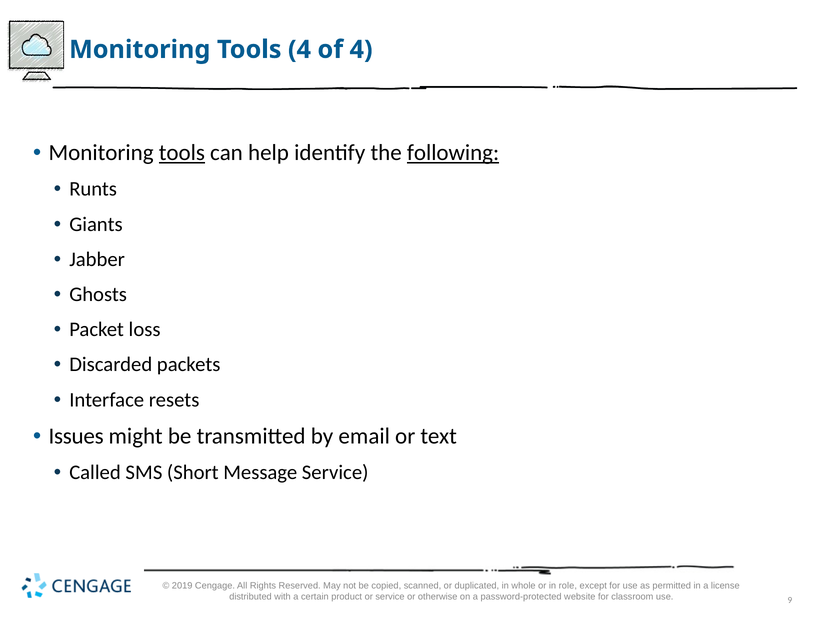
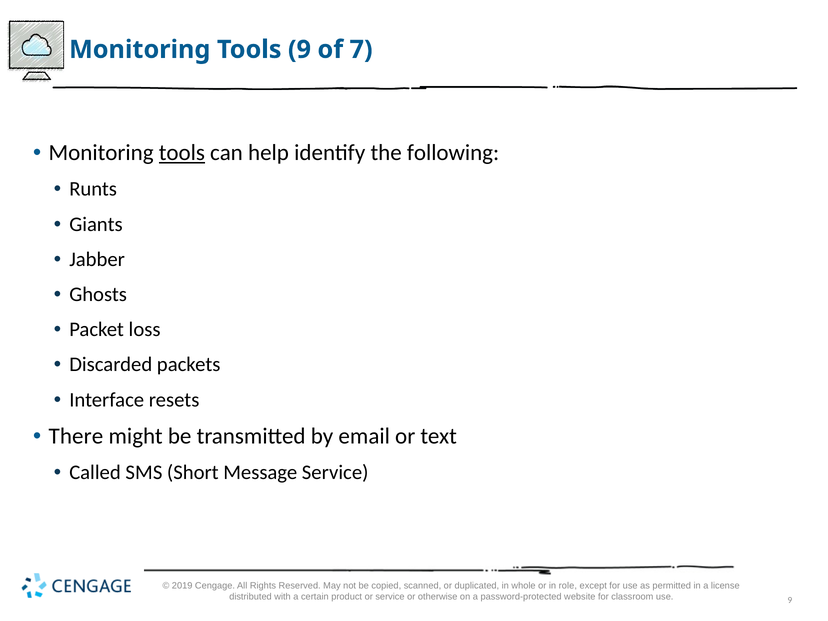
Tools 4: 4 -> 9
of 4: 4 -> 7
following underline: present -> none
Issues: Issues -> There
